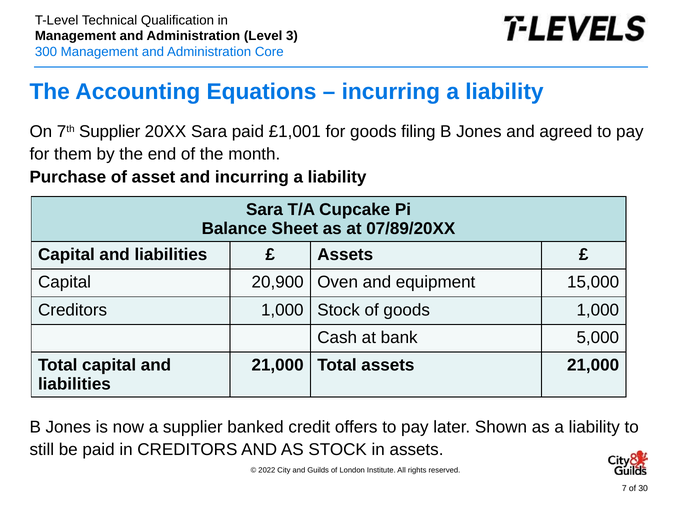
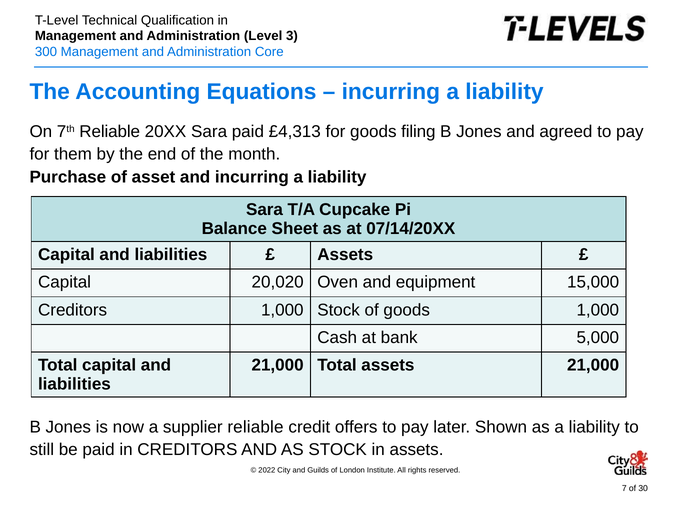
7th Supplier: Supplier -> Reliable
£1,001: £1,001 -> £4,313
07/89/20XX: 07/89/20XX -> 07/14/20XX
20,900: 20,900 -> 20,020
supplier banked: banked -> reliable
